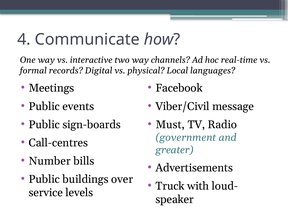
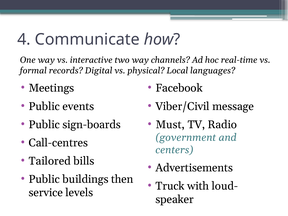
greater: greater -> centers
Number: Number -> Tailored
over: over -> then
